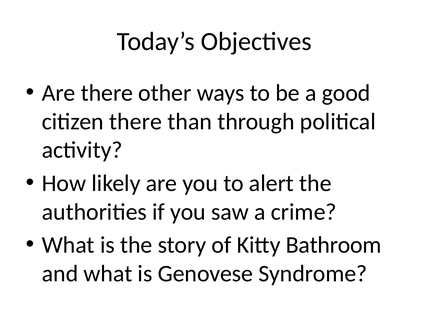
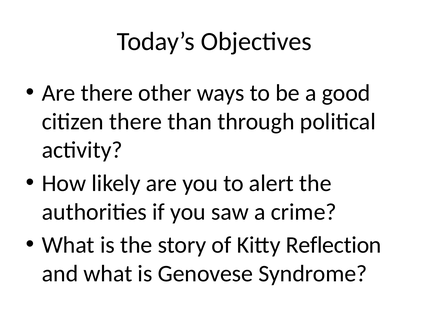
Bathroom: Bathroom -> Reflection
